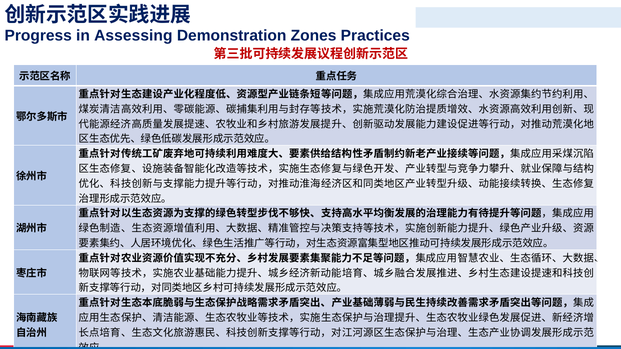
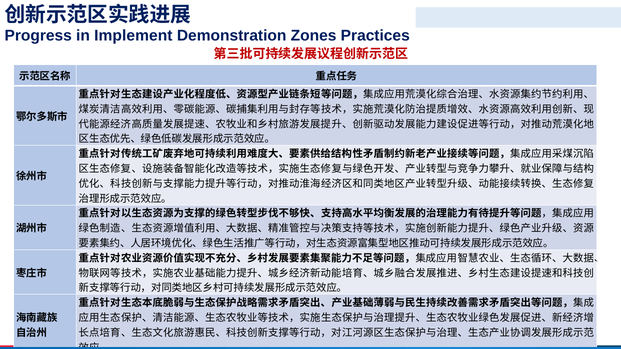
Assessing: Assessing -> Implement
